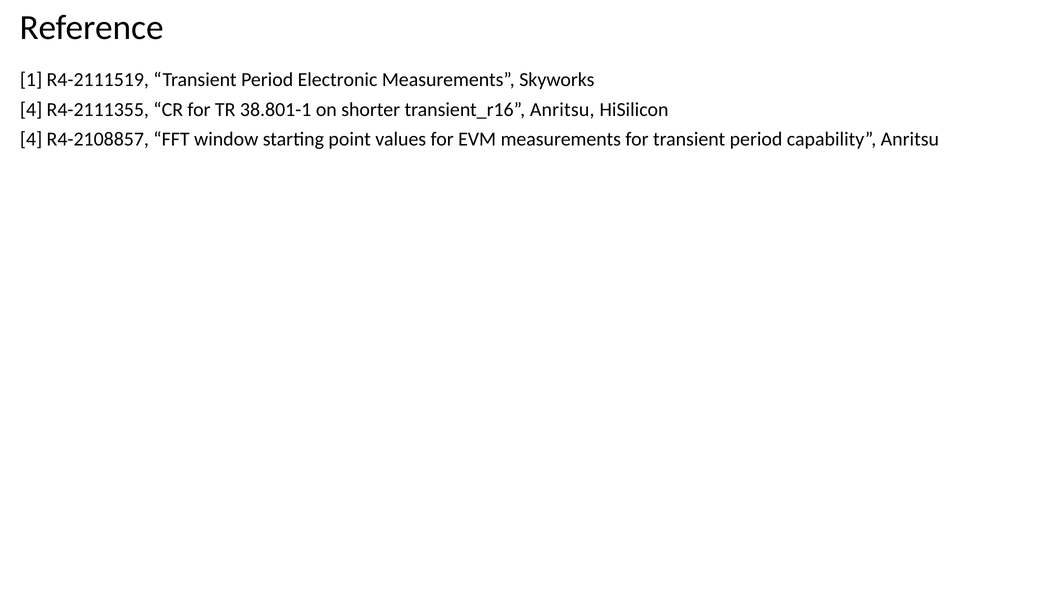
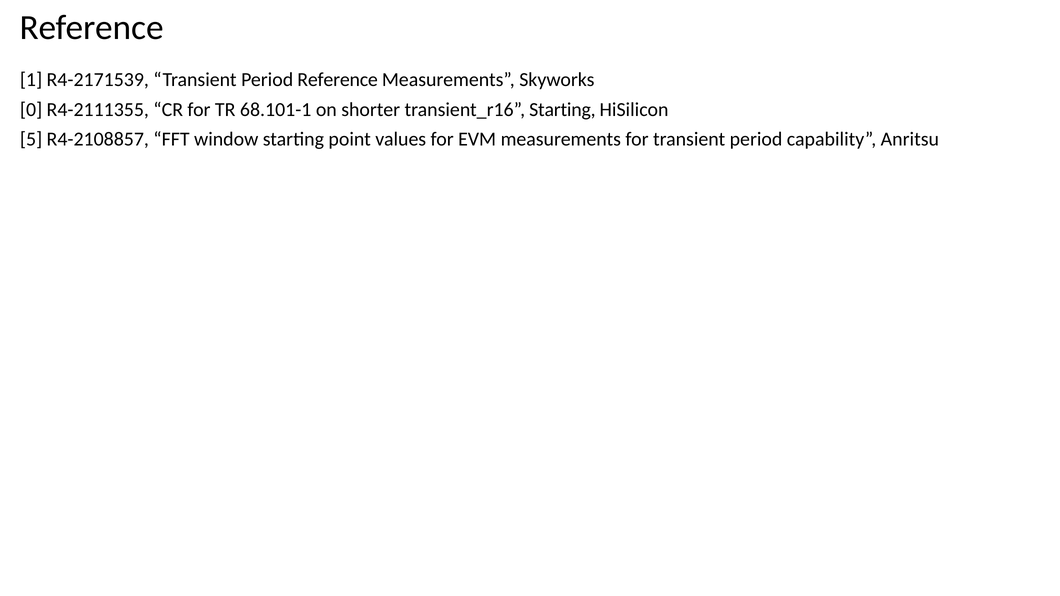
R4-2111519: R4-2111519 -> R4-2171539
Period Electronic: Electronic -> Reference
4 at (31, 110): 4 -> 0
38.801-1: 38.801-1 -> 68.101-1
transient_r16 Anritsu: Anritsu -> Starting
4 at (31, 139): 4 -> 5
